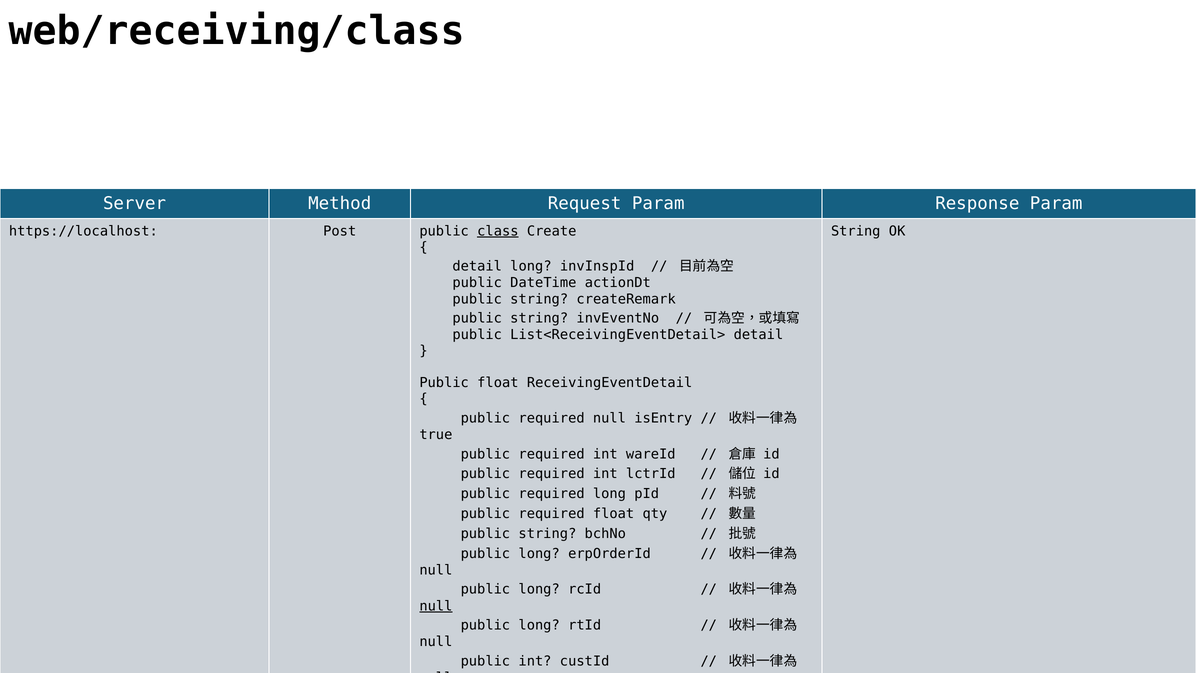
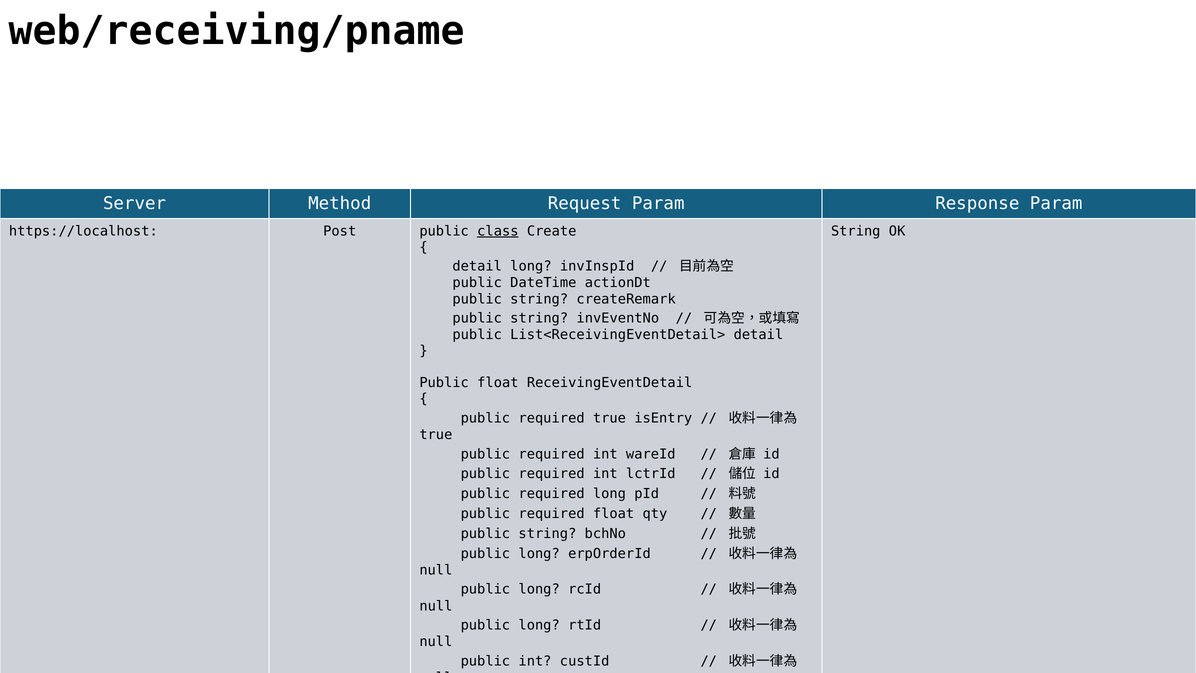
web/receiving/class: web/receiving/class -> web/receiving/pname
required null: null -> true
null at (436, 606) underline: present -> none
